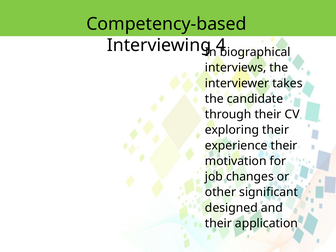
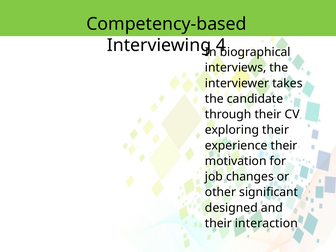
application: application -> interaction
